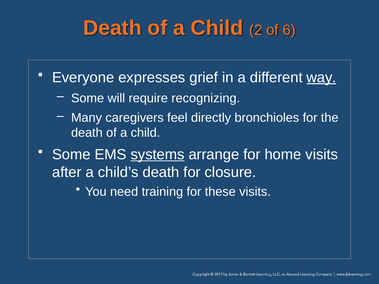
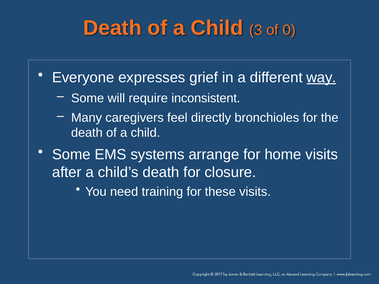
2: 2 -> 3
6: 6 -> 0
recognizing: recognizing -> inconsistent
systems underline: present -> none
